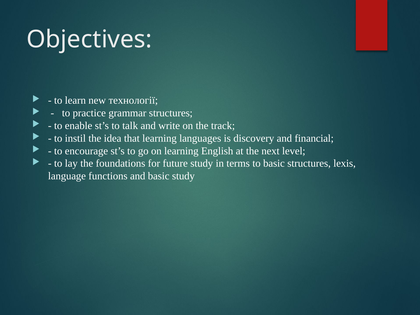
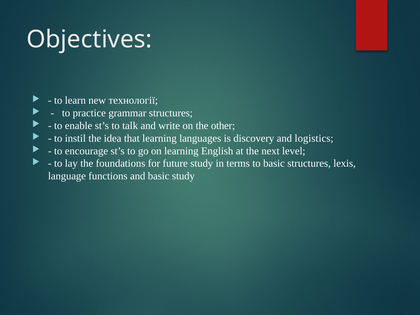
track: track -> other
financial: financial -> logistics
